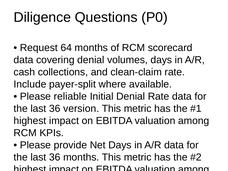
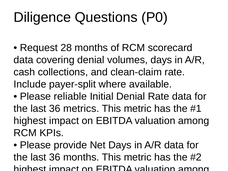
64: 64 -> 28
version: version -> metrics
